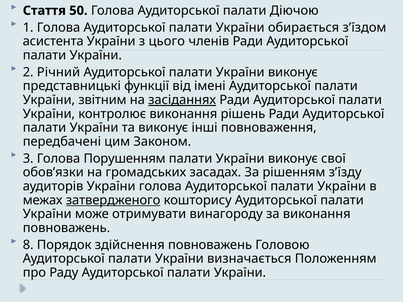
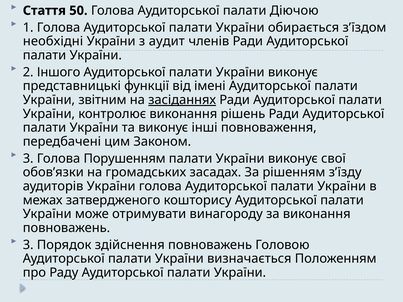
асистента: асистента -> необхідні
цього: цього -> аудит
Річний: Річний -> Іншого
затвердженого underline: present -> none
8 at (28, 245): 8 -> 3
